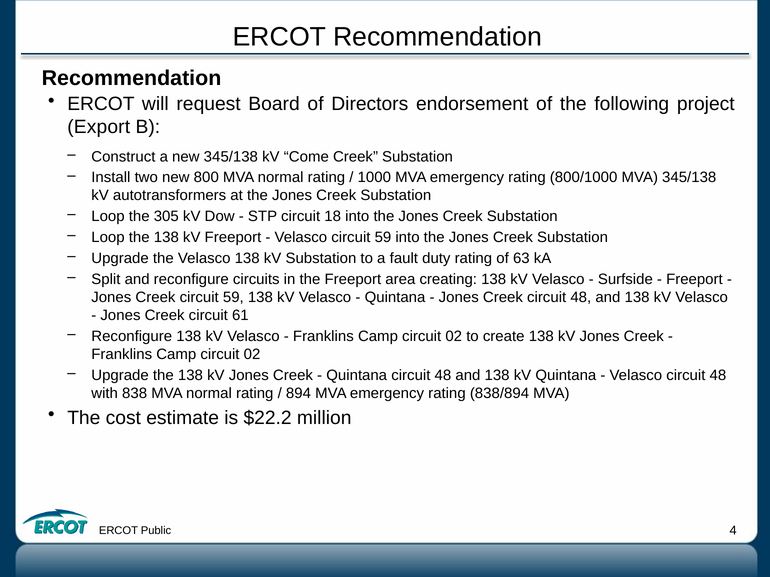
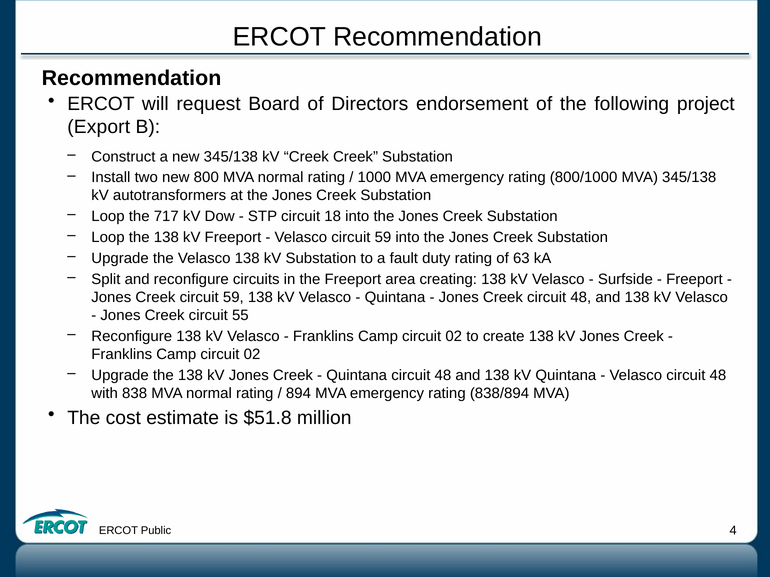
kV Come: Come -> Creek
305: 305 -> 717
61: 61 -> 55
$22.2: $22.2 -> $51.8
